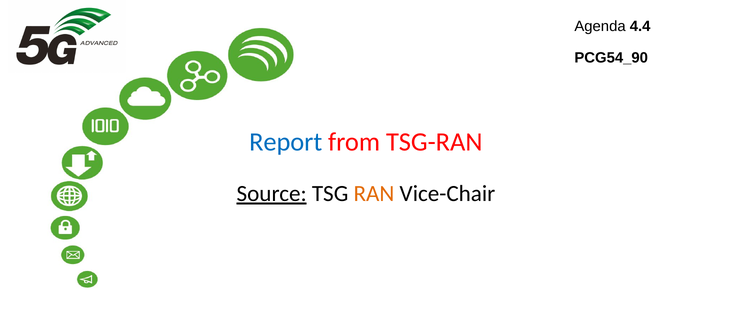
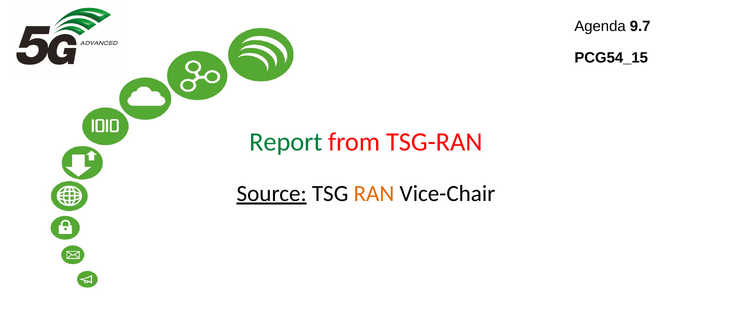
4.4: 4.4 -> 9.7
PCG54_90: PCG54_90 -> PCG54_15
Report colour: blue -> green
